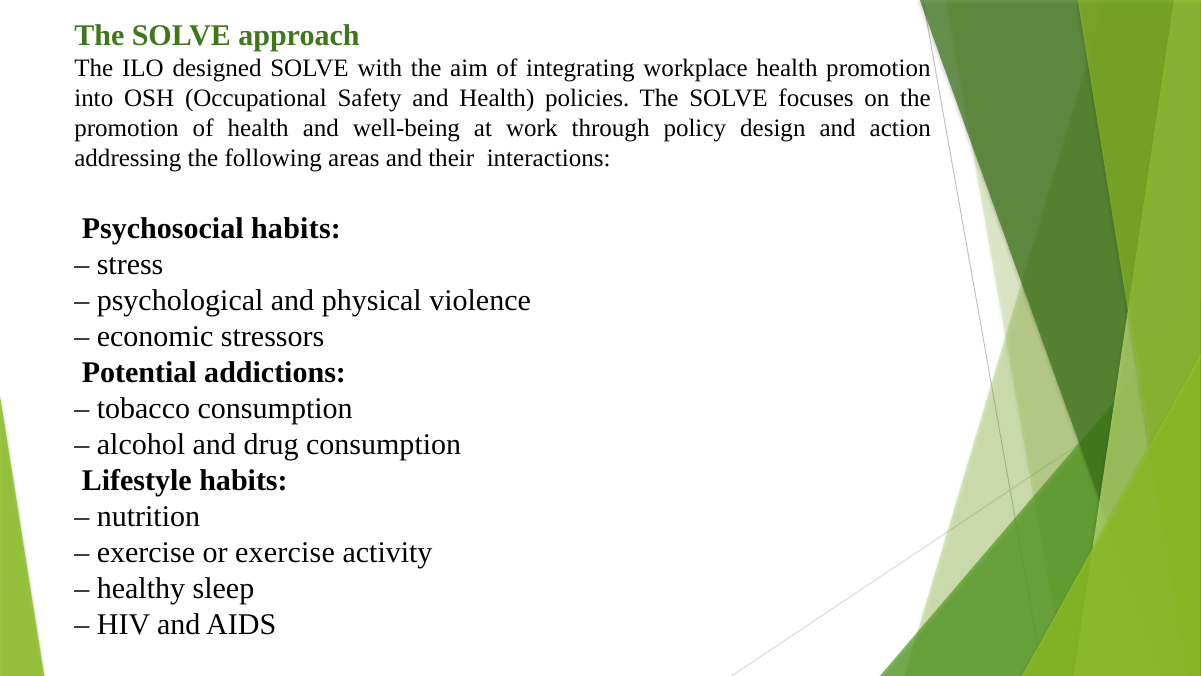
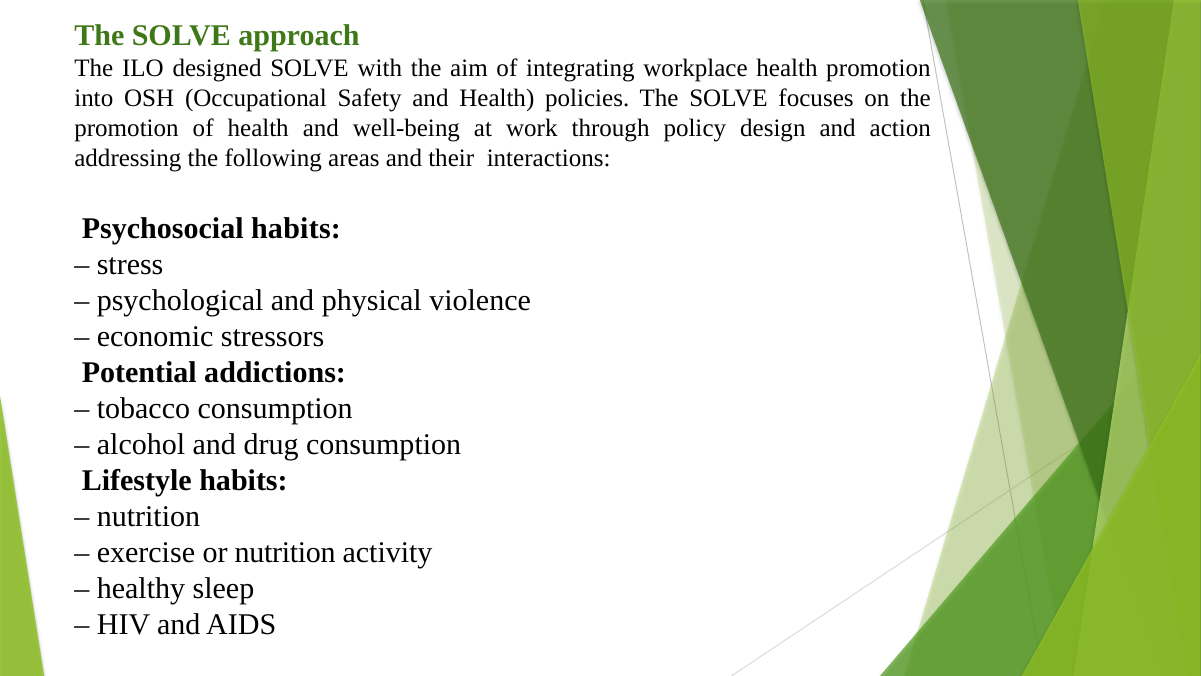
or exercise: exercise -> nutrition
